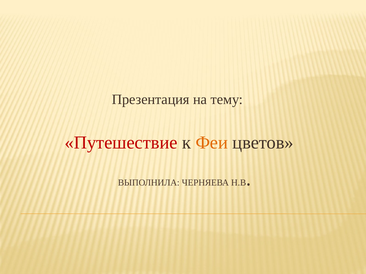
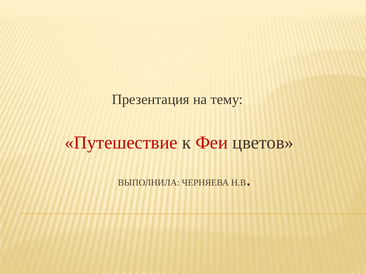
Феи colour: orange -> red
